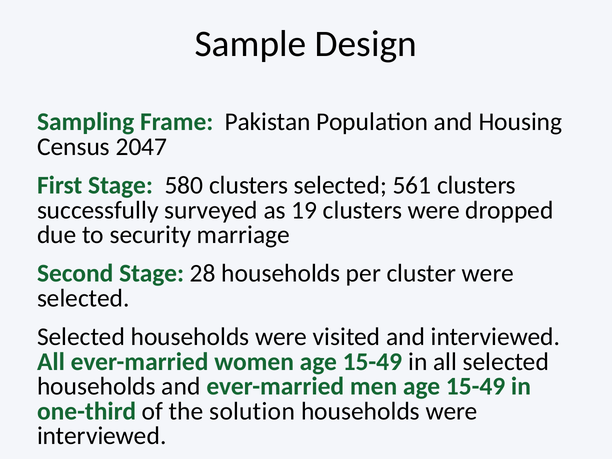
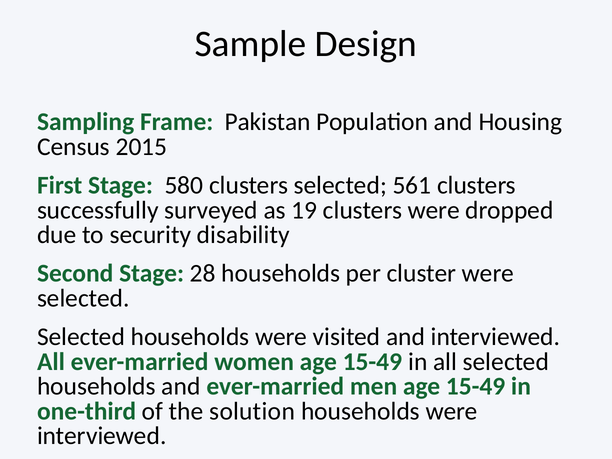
2047: 2047 -> 2015
marriage: marriage -> disability
